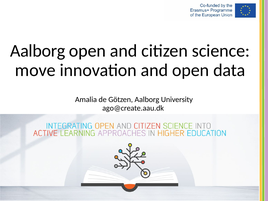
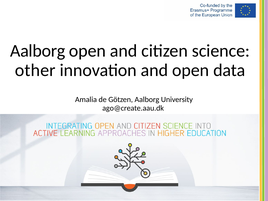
move: move -> other
